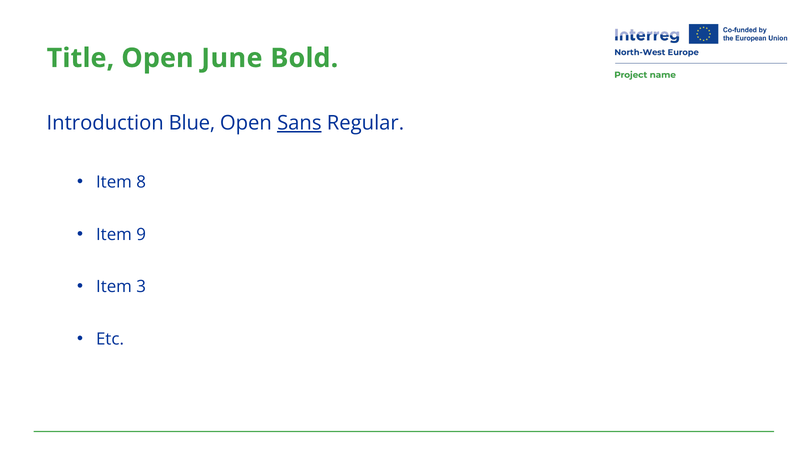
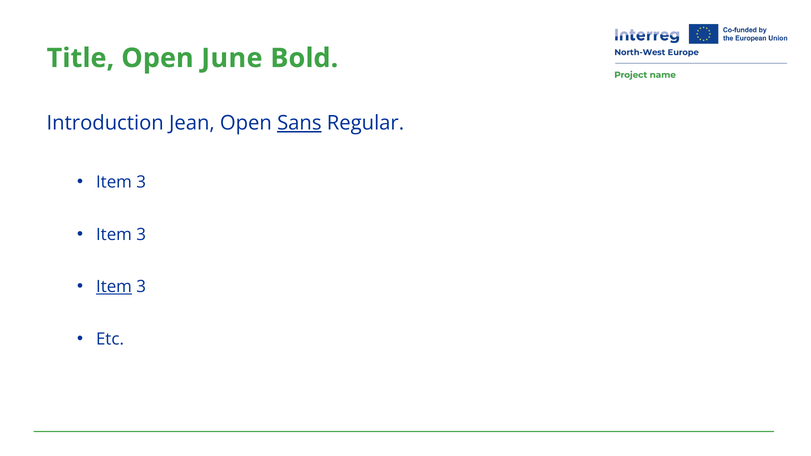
Blue: Blue -> Jean
8 at (141, 182): 8 -> 3
9 at (141, 235): 9 -> 3
Item at (114, 287) underline: none -> present
